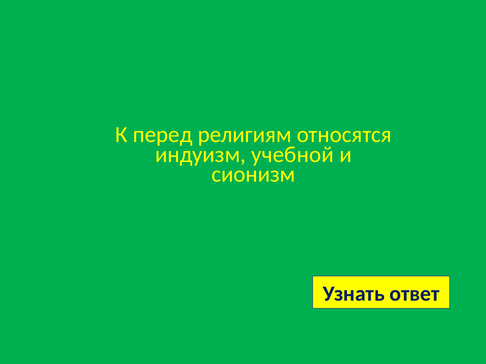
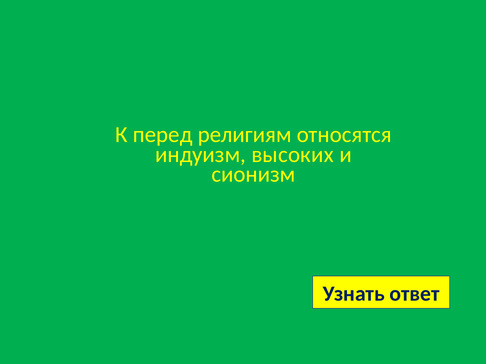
учебной: учебной -> высоких
